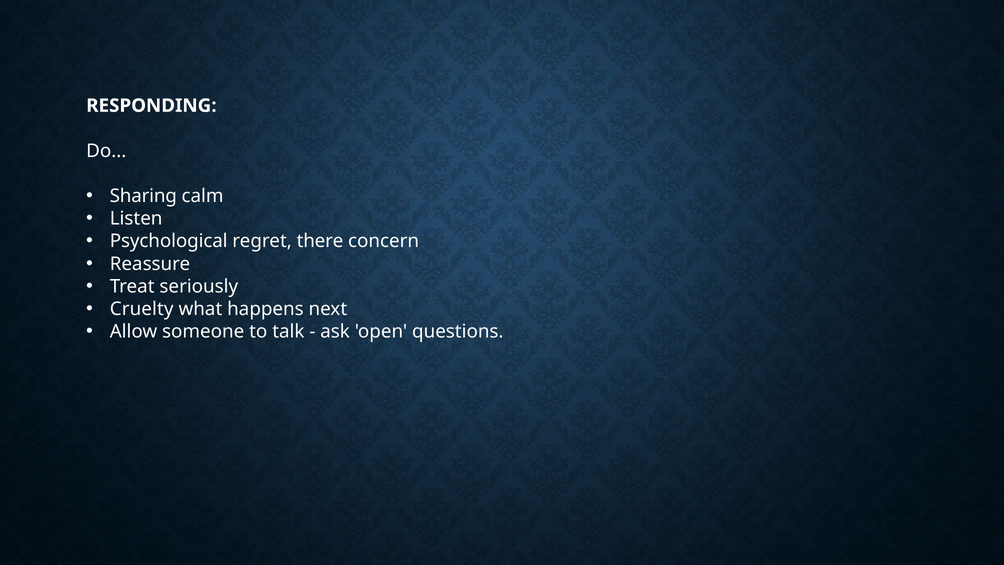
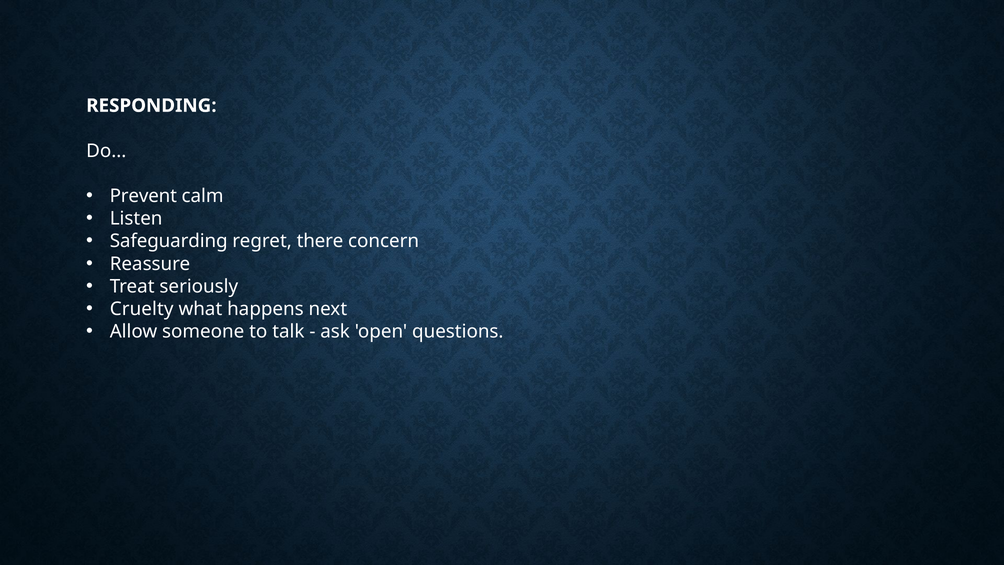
Sharing: Sharing -> Prevent
Psychological: Psychological -> Safeguarding
